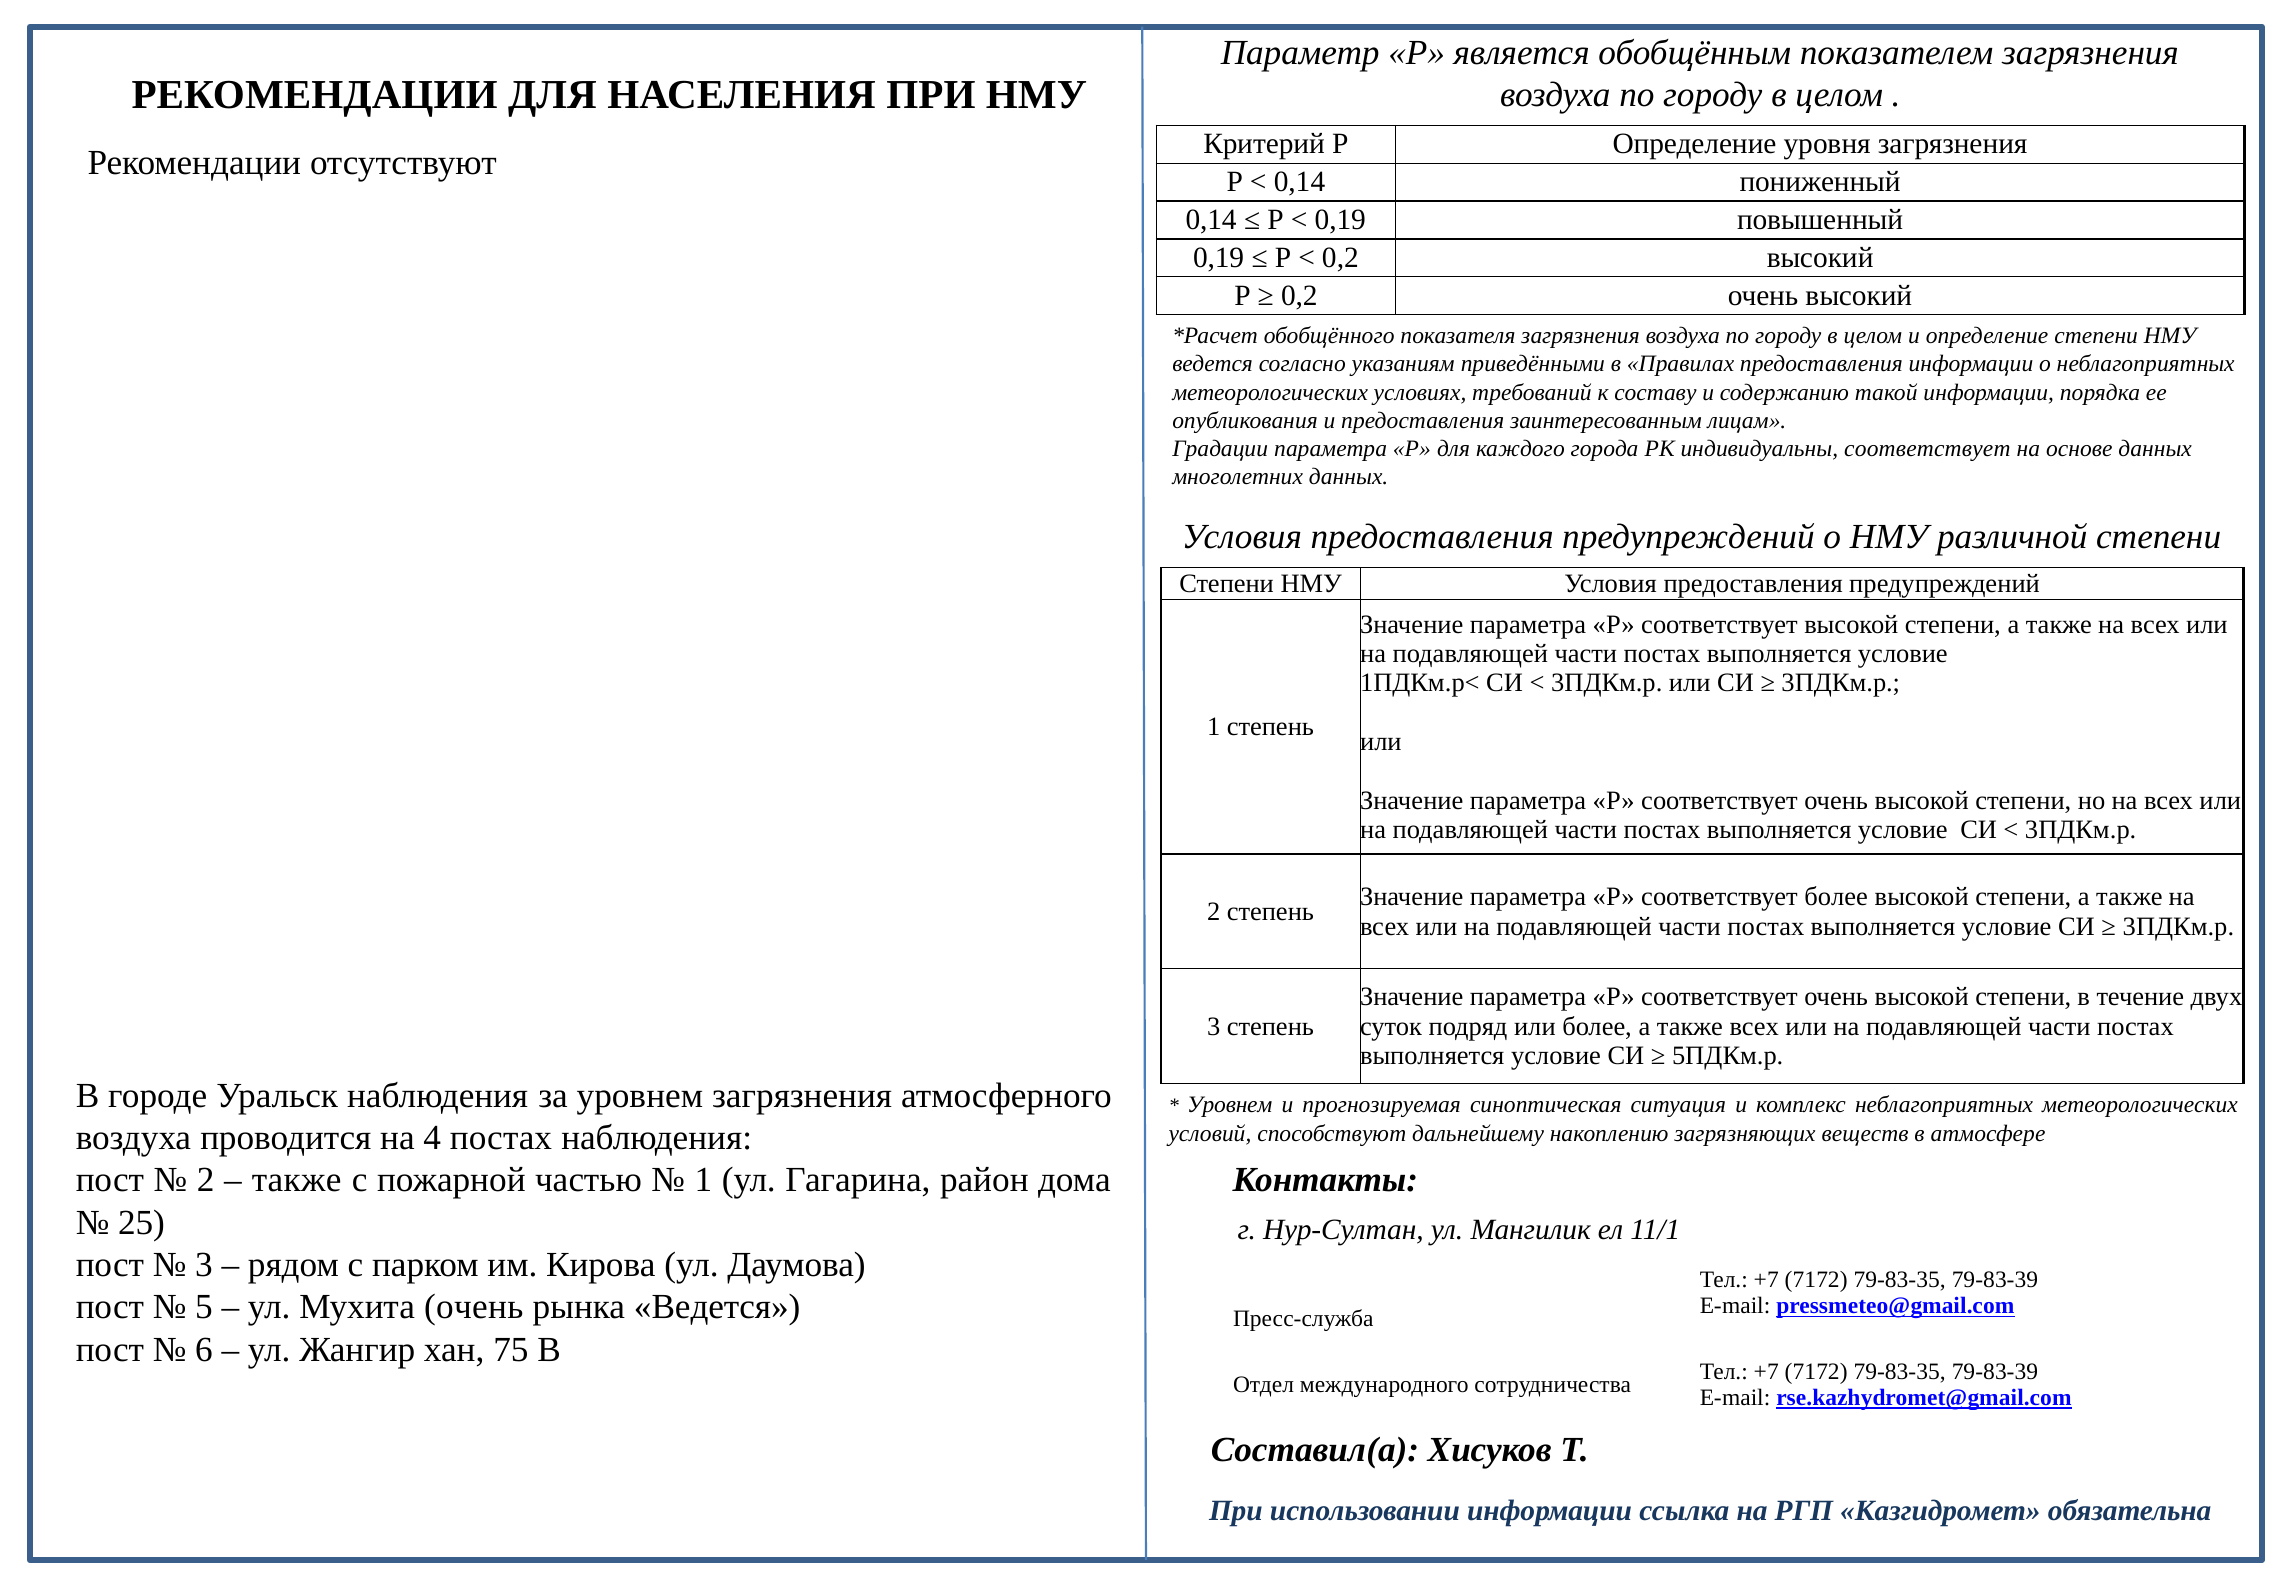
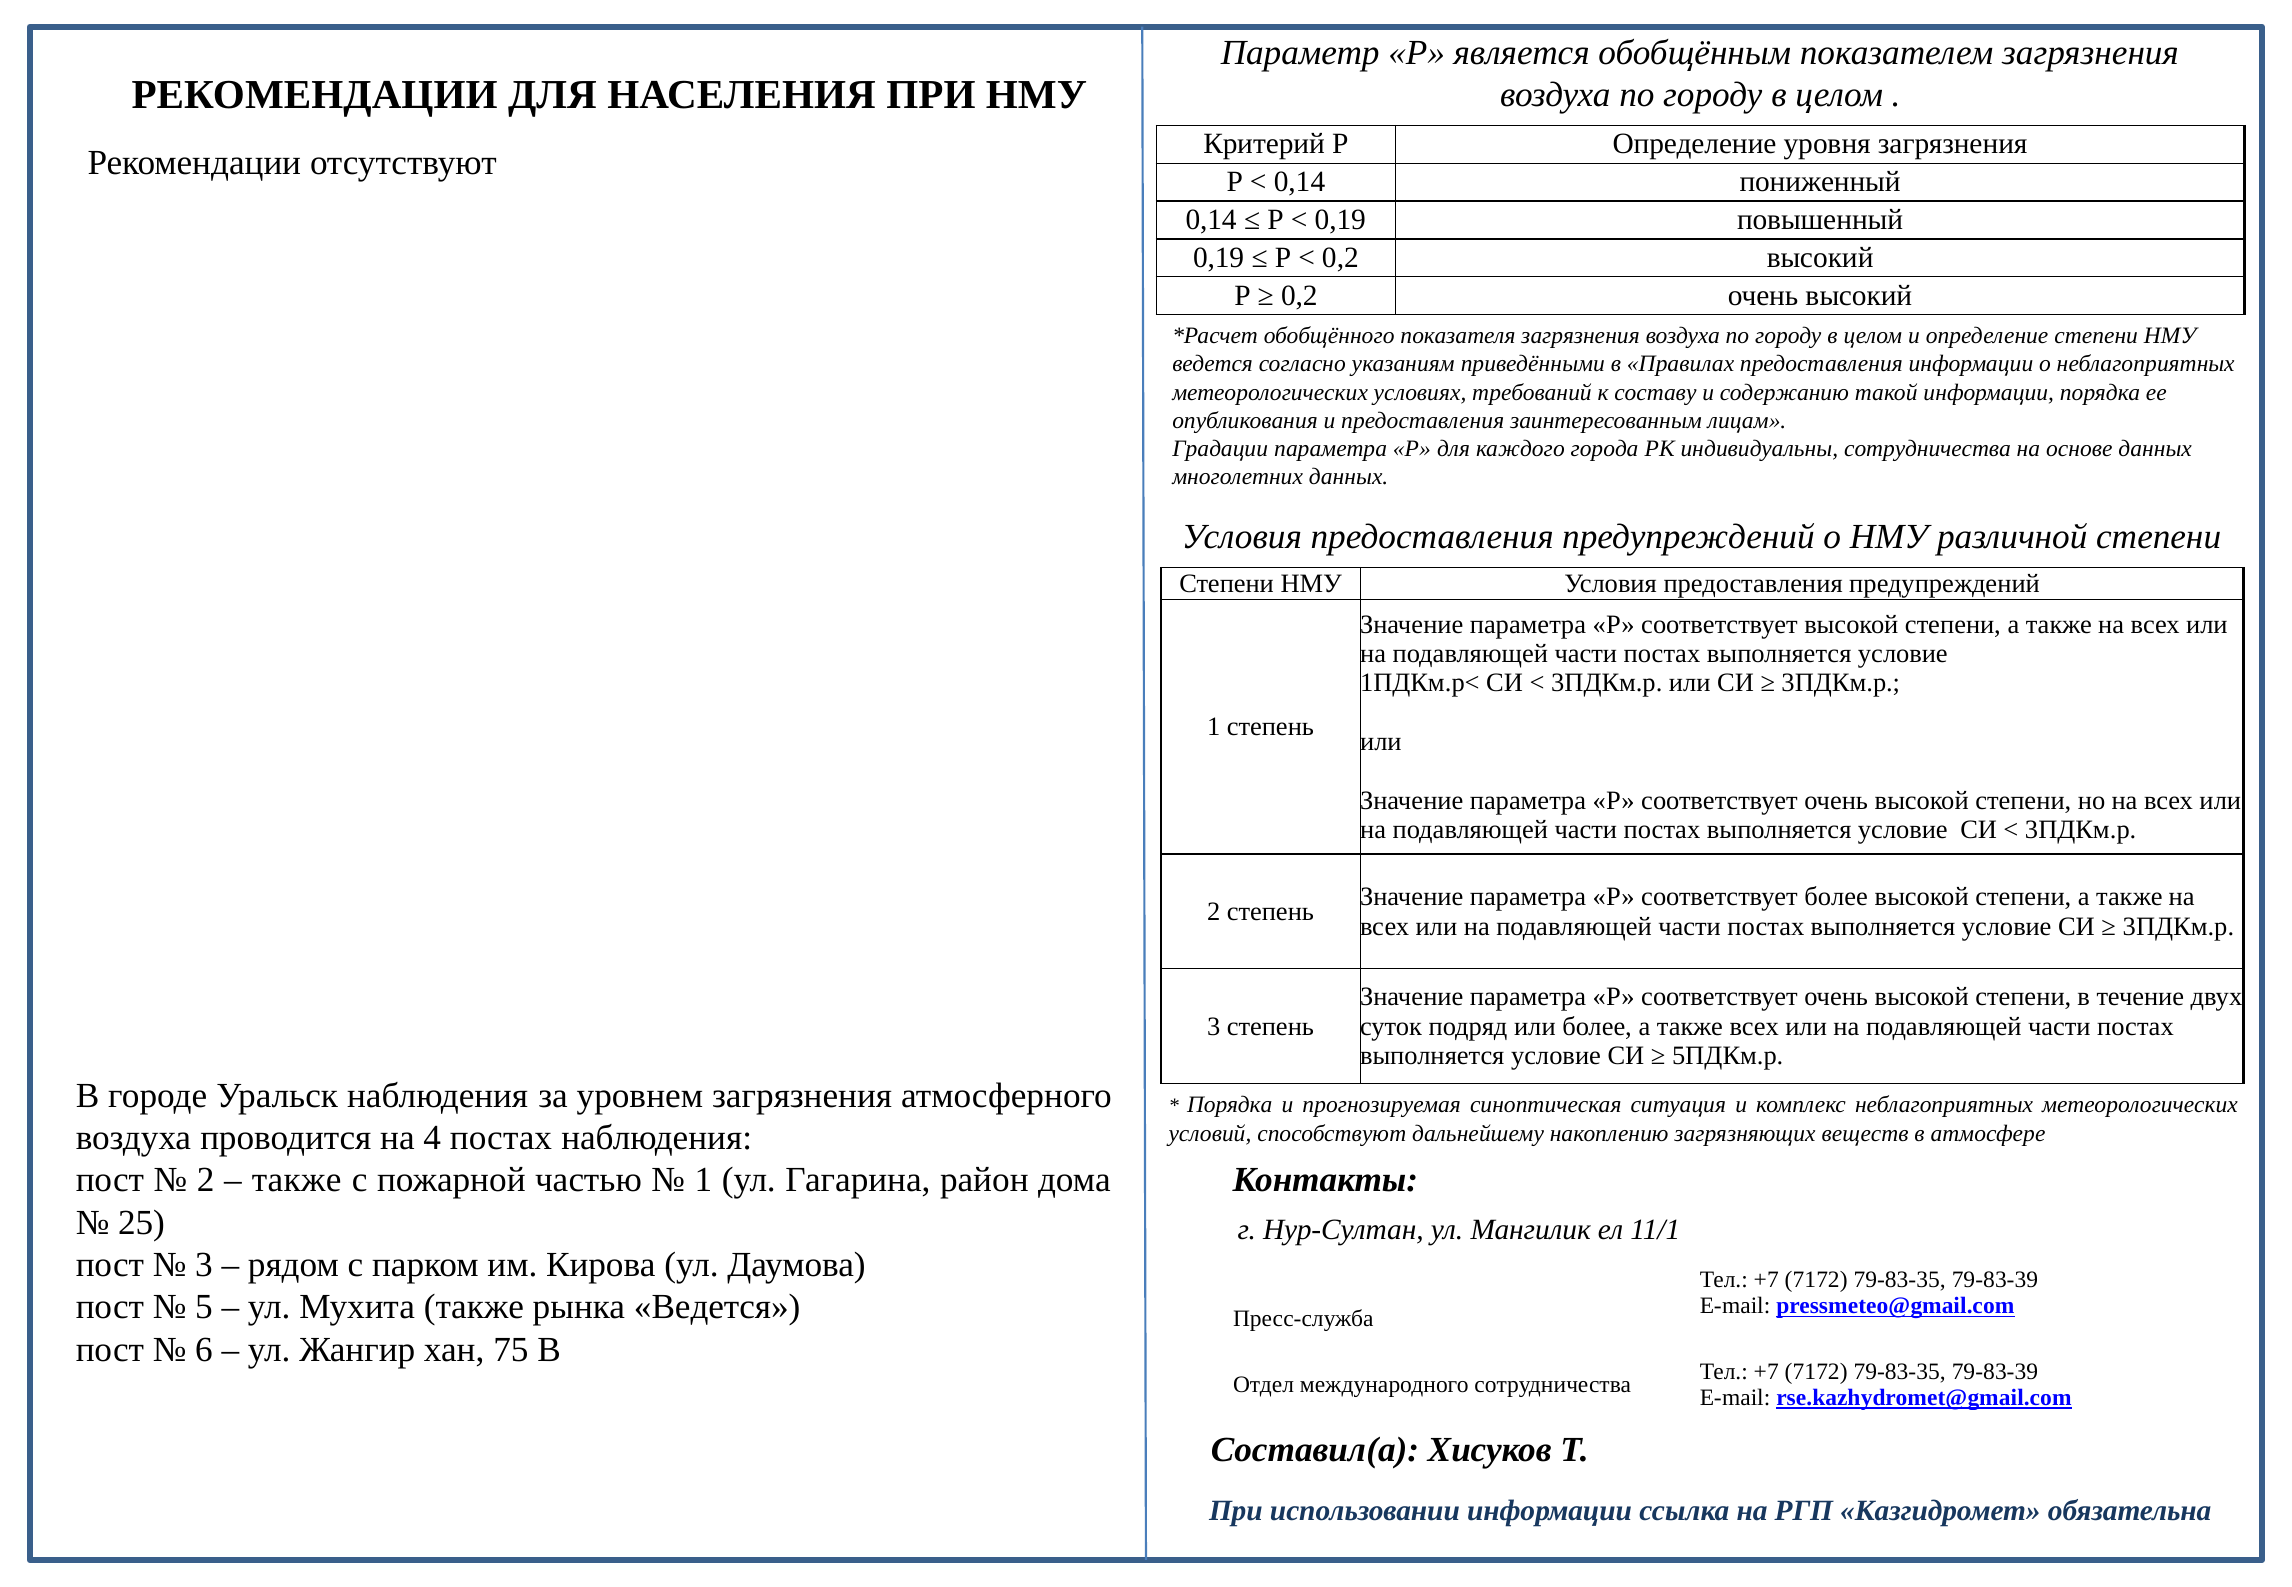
индивидуальны соответствует: соответствует -> сотрудничества
Уровнем at (1230, 1105): Уровнем -> Порядка
Мухита очень: очень -> также
